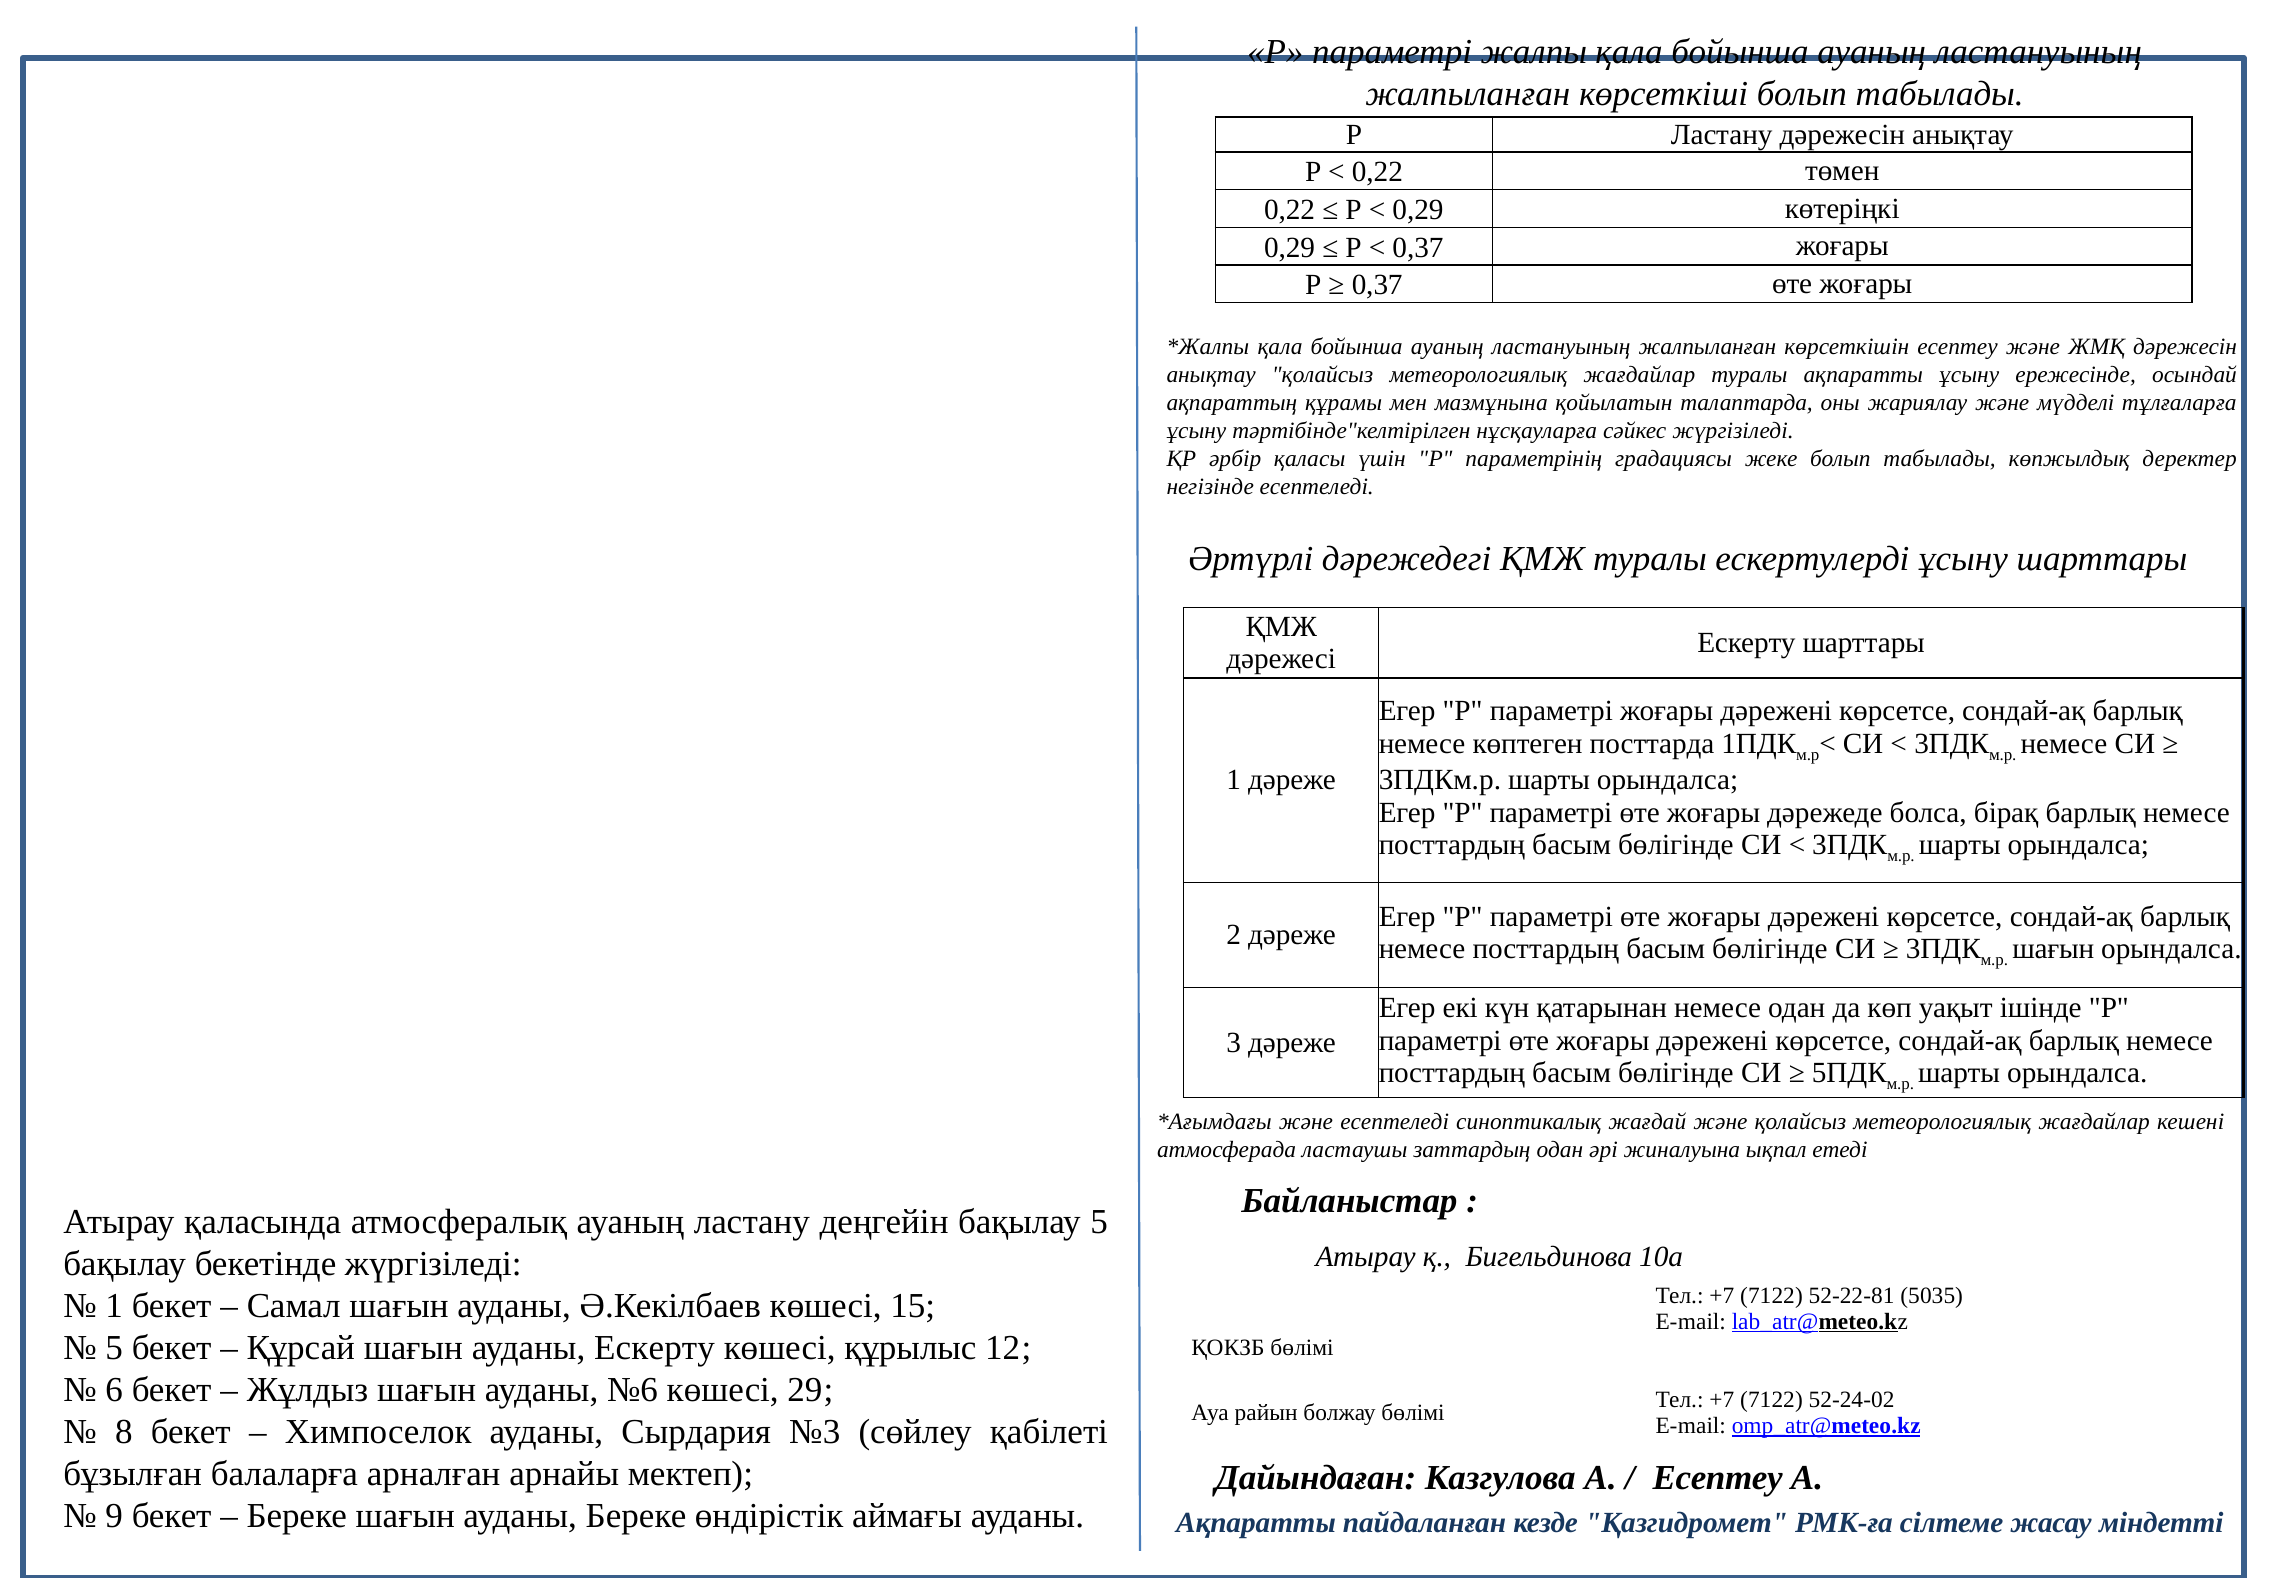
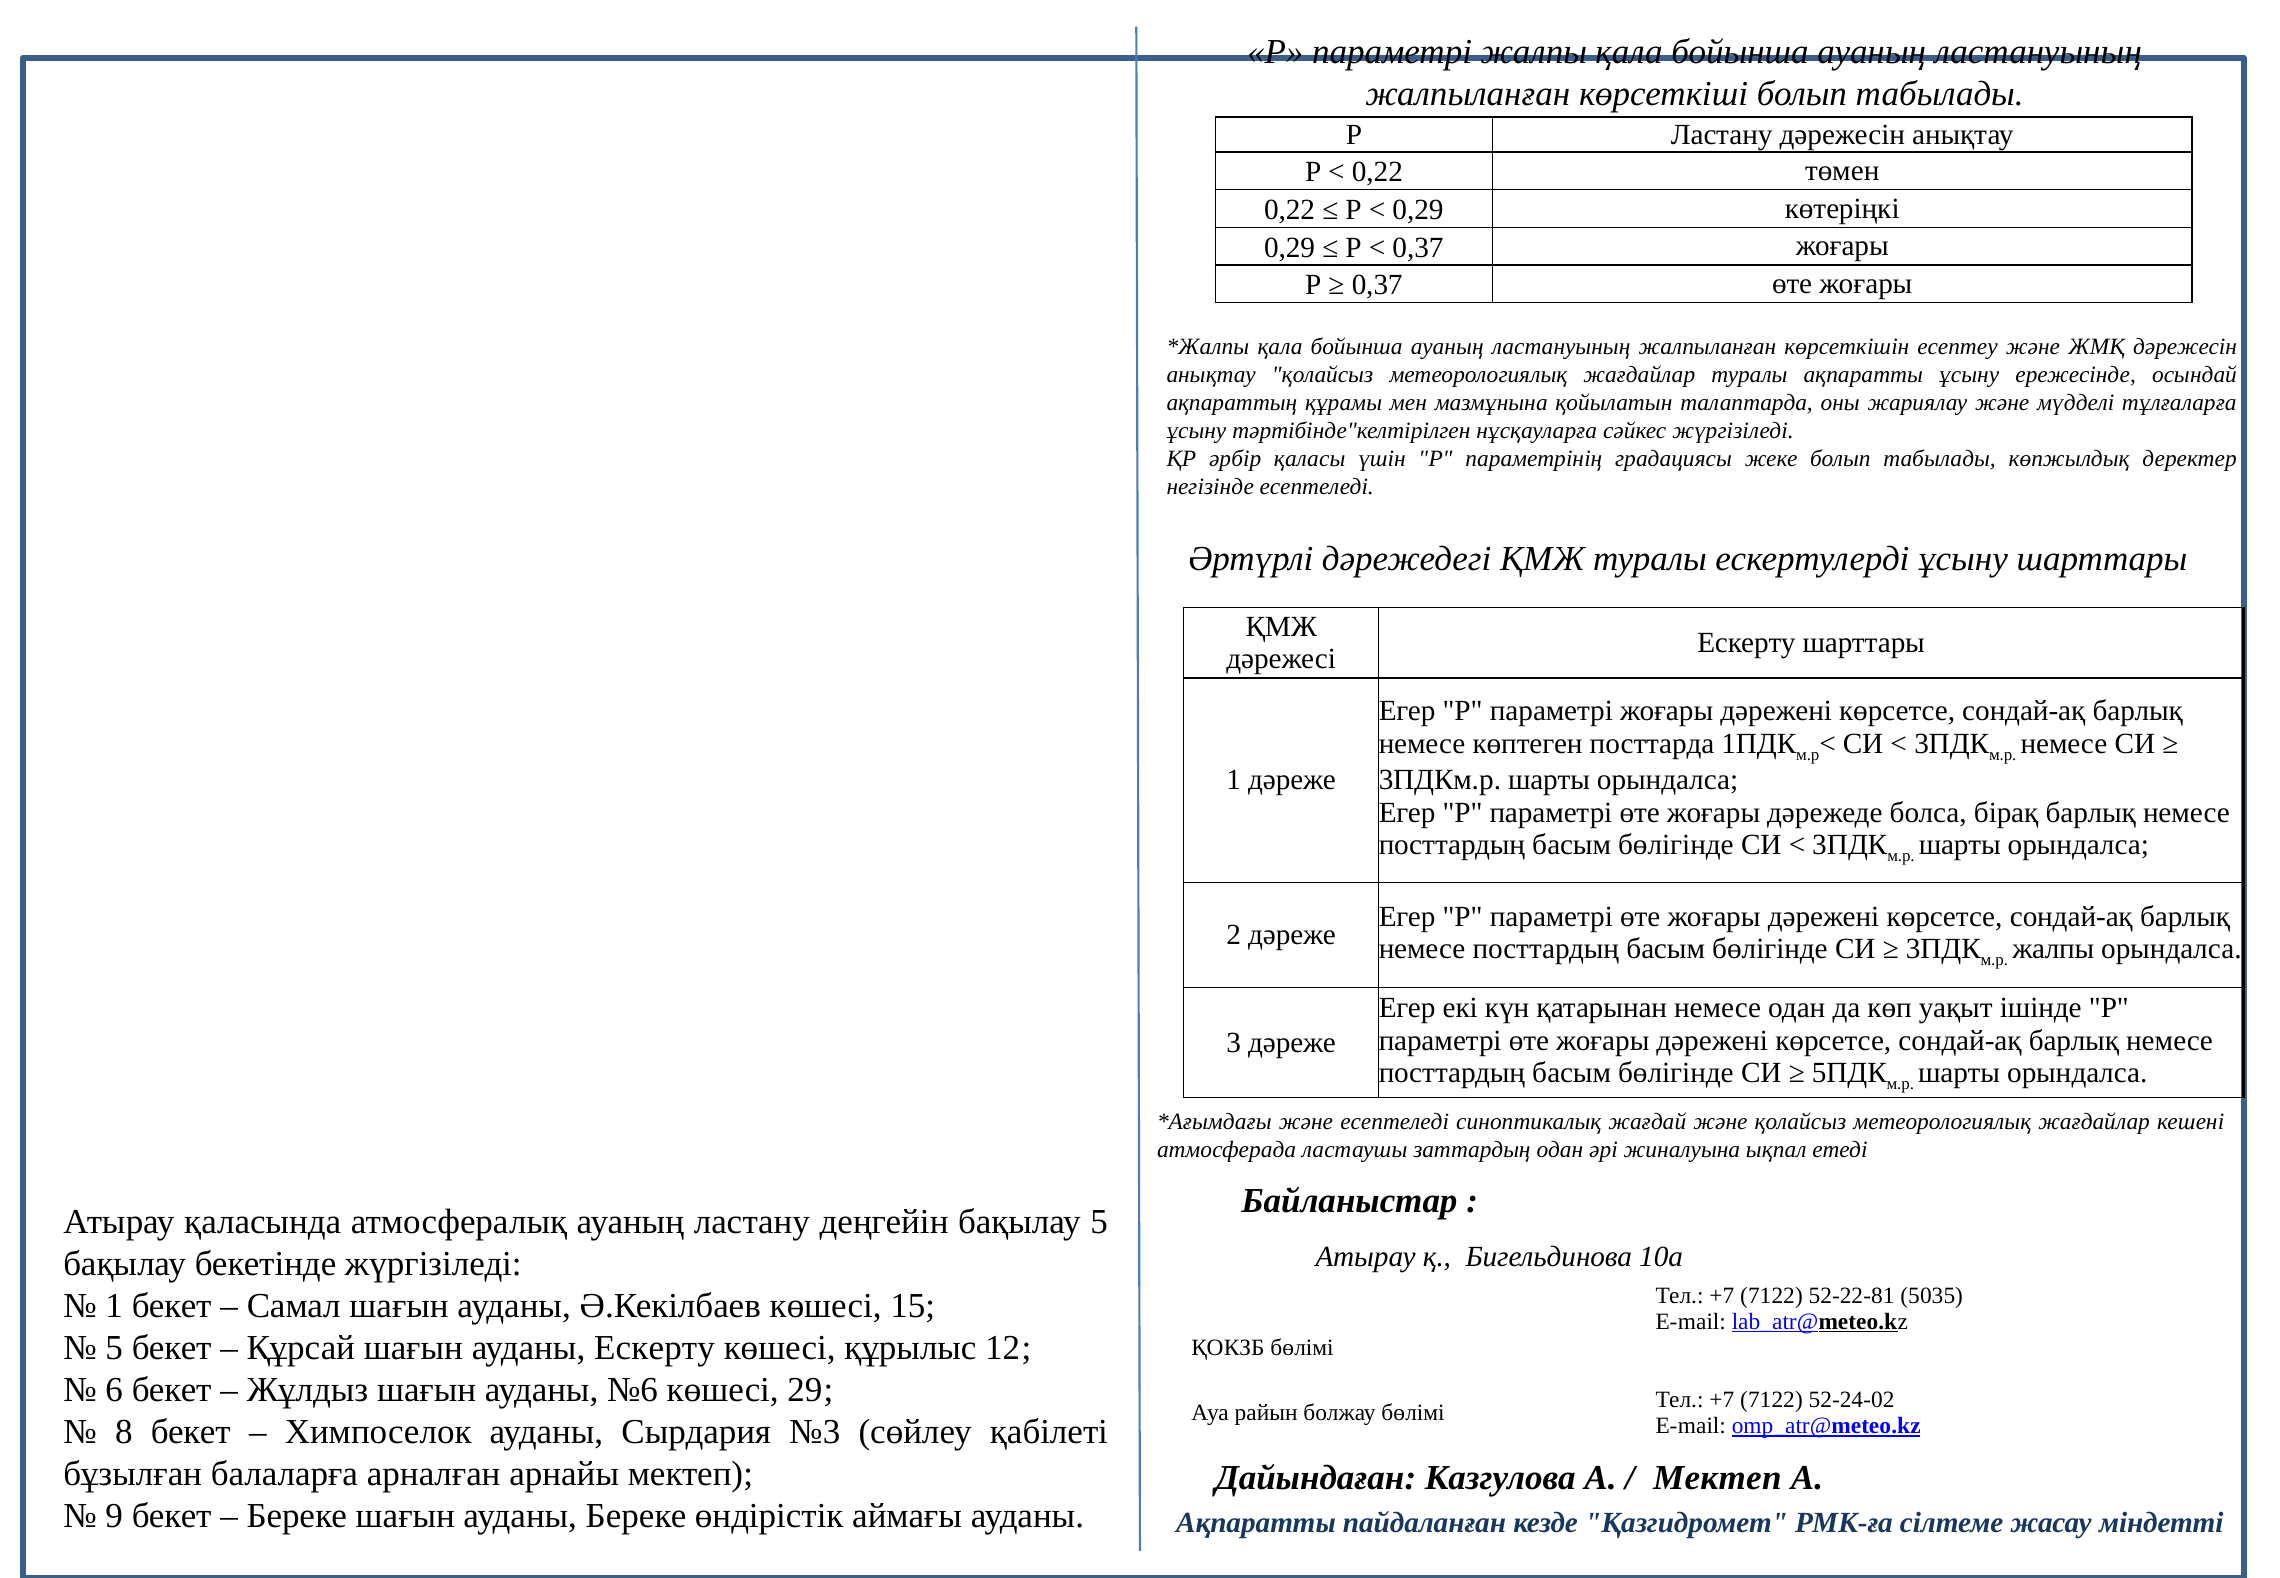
шағын at (2053, 949): шағын -> жалпы
Есептеу at (1718, 1478): Есептеу -> Мектеп
